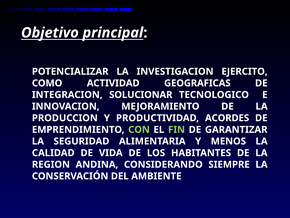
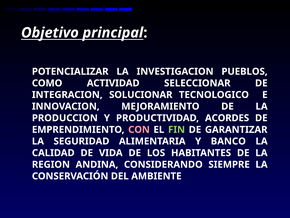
EJERCITO: EJERCITO -> PUEBLOS
GEOGRAFICAS: GEOGRAFICAS -> SELECCIONAR
CON colour: light green -> pink
MENOS: MENOS -> BANCO
